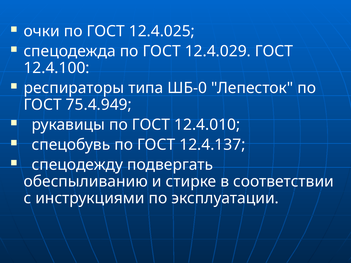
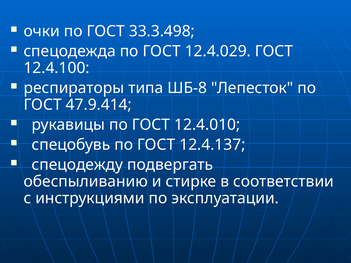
12.4.025: 12.4.025 -> 33.3.498
ШБ-0: ШБ-0 -> ШБ-8
75.4.949: 75.4.949 -> 47.9.414
